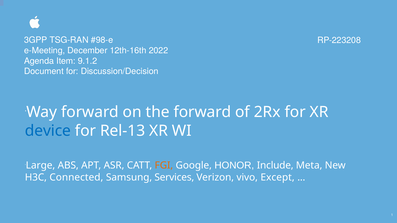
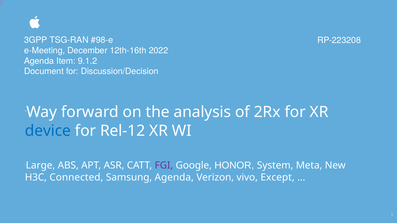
the forward: forward -> analysis
Rel-13: Rel-13 -> Rel-12
FGI colour: orange -> purple
Include: Include -> System
Samsung Services: Services -> Agenda
